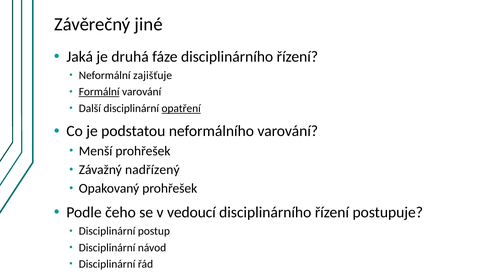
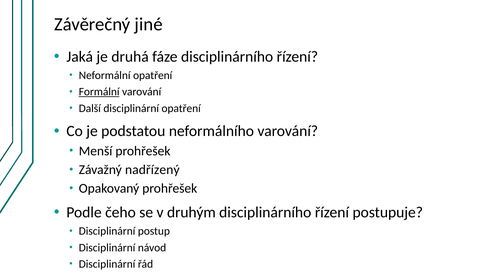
Neformální zajišťuje: zajišťuje -> opatření
opatření at (181, 108) underline: present -> none
vedoucí: vedoucí -> druhým
